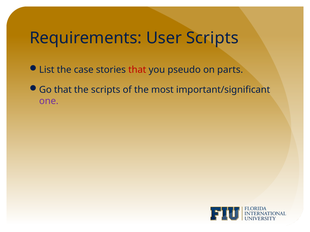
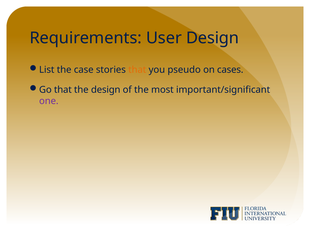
User Scripts: Scripts -> Design
that at (137, 70) colour: red -> orange
parts: parts -> cases
the scripts: scripts -> design
